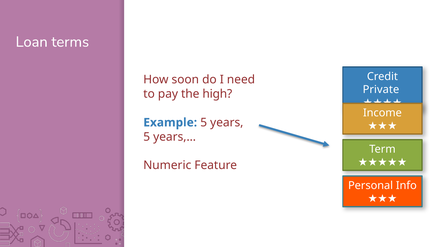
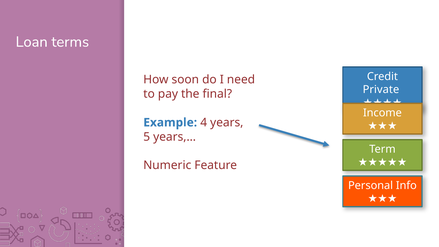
high: high -> final
Example 5: 5 -> 4
